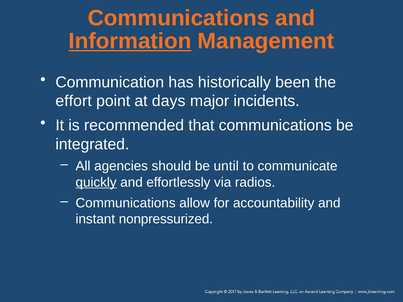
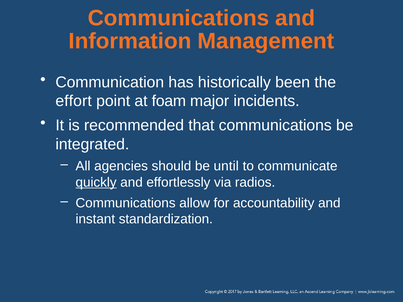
Information underline: present -> none
days: days -> foam
nonpressurized: nonpressurized -> standardization
